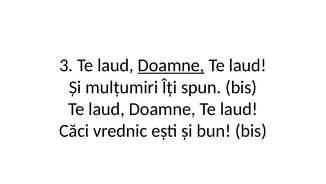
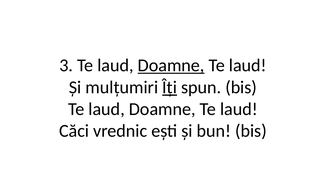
Îți underline: none -> present
